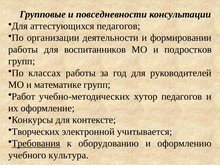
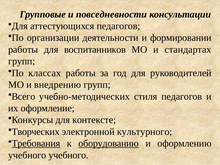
подростков: подростков -> стандартах
математике: математике -> внедрению
Работ: Работ -> Всего
хутор: хутор -> стиля
учитывается: учитывается -> культурного
оборудованию underline: none -> present
учебного культура: культура -> учебного
